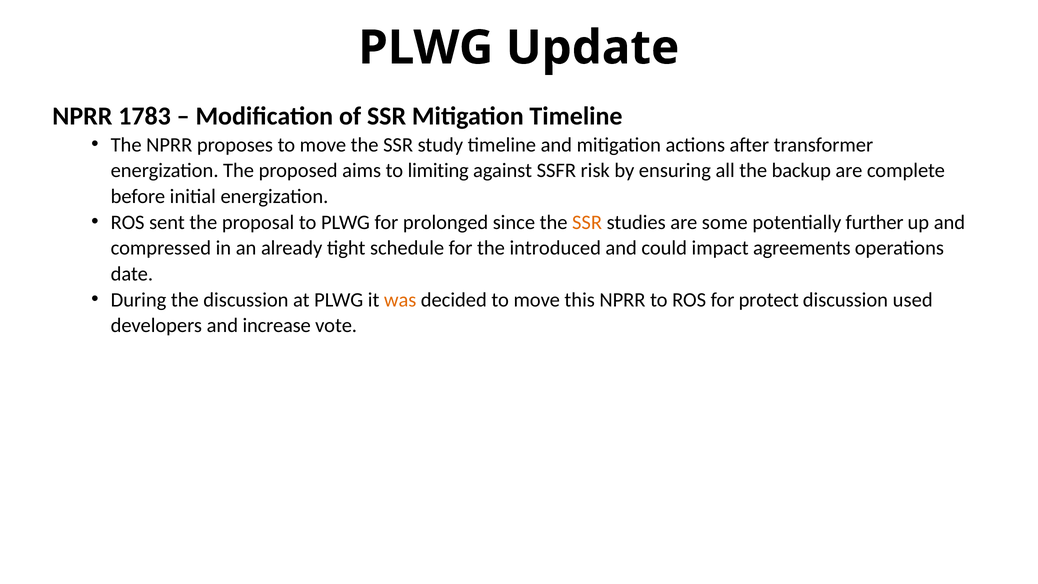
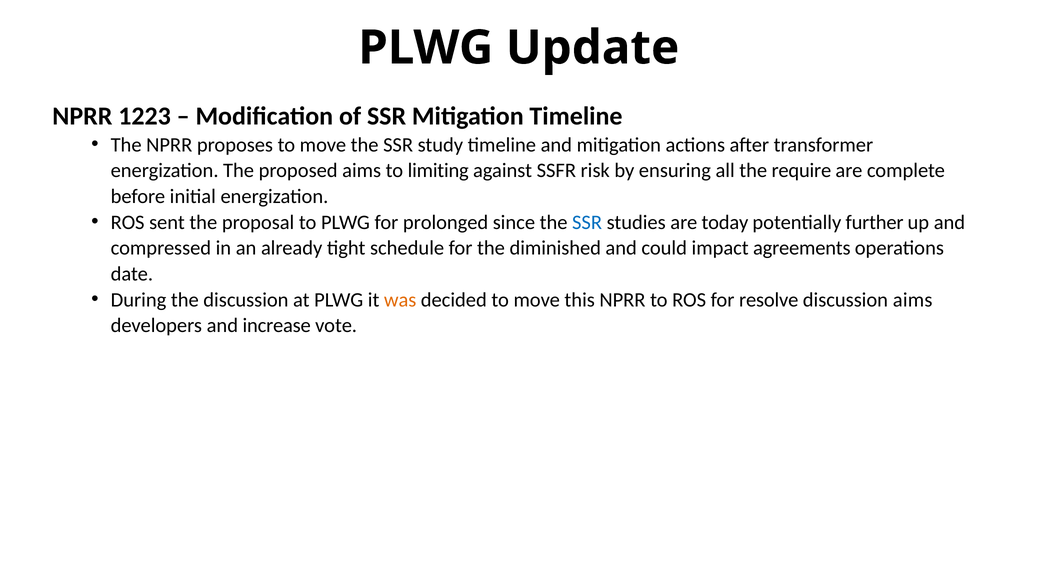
1783: 1783 -> 1223
backup: backup -> require
SSR at (587, 222) colour: orange -> blue
some: some -> today
introduced: introduced -> diminished
protect: protect -> resolve
discussion used: used -> aims
